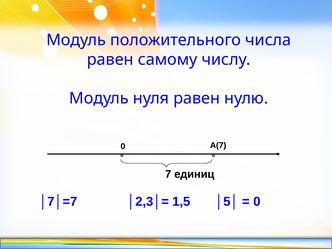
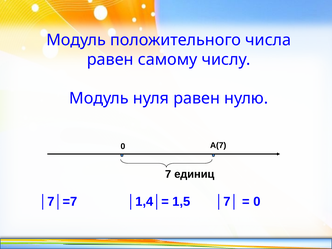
│2,3│=: │2,3│= -> │1,4│=
│5│: │5│ -> │7│
